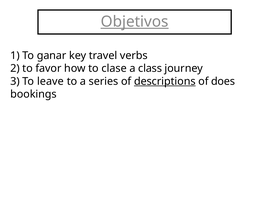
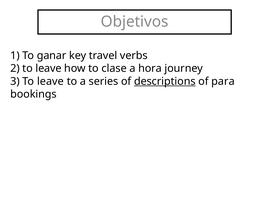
Objetivos underline: present -> none
2 to favor: favor -> leave
class: class -> hora
does: does -> para
